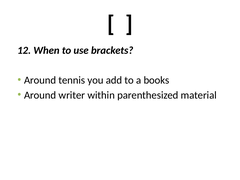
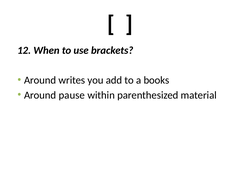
tennis: tennis -> writes
writer: writer -> pause
